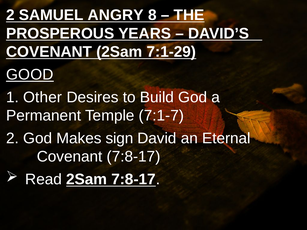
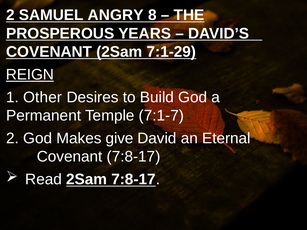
GOOD: GOOD -> REIGN
sign: sign -> give
